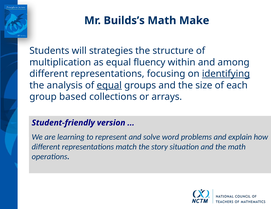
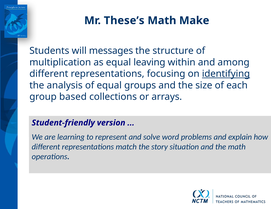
Builds’s: Builds’s -> These’s
strategies: strategies -> messages
fluency: fluency -> leaving
equal at (109, 85) underline: present -> none
